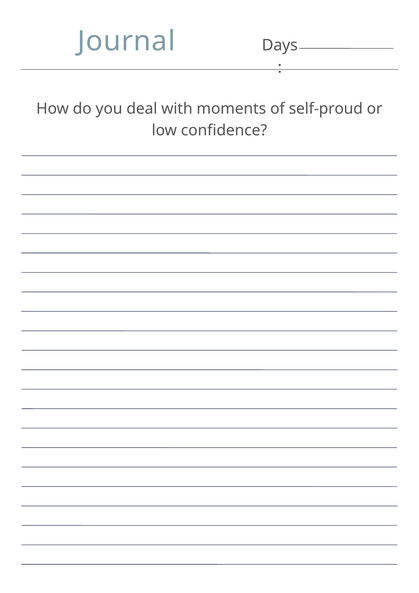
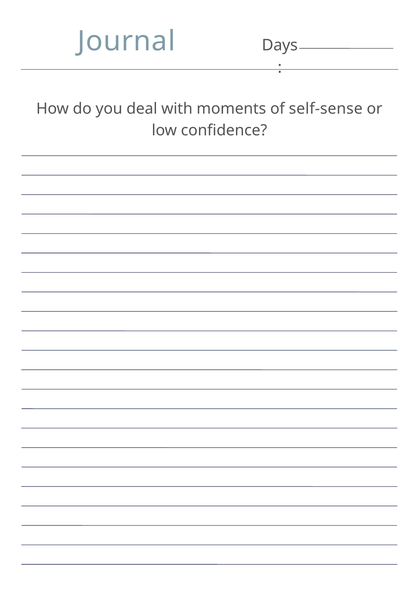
self-proud: self-proud -> self-sense
